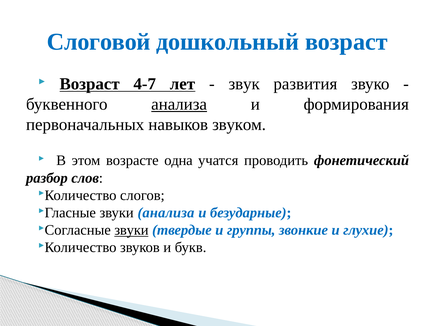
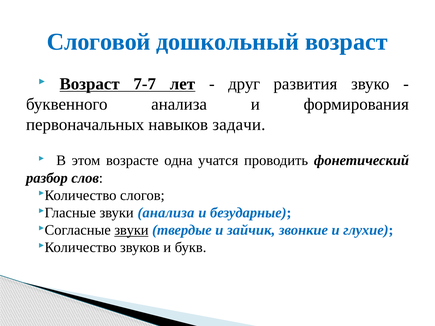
4-7: 4-7 -> 7-7
звук: звук -> друг
анализа at (179, 104) underline: present -> none
звуком: звуком -> задачи
группы: группы -> зайчик
